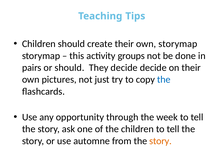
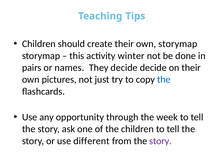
groups: groups -> winter
or should: should -> names
automne: automne -> different
story at (160, 141) colour: orange -> purple
